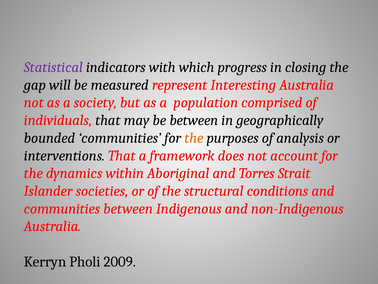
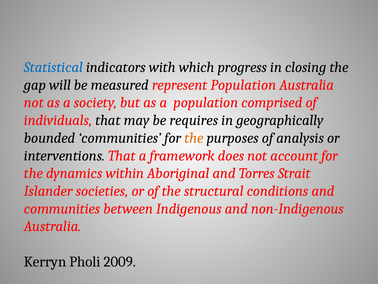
Statistical colour: purple -> blue
represent Interesting: Interesting -> Population
be between: between -> requires
